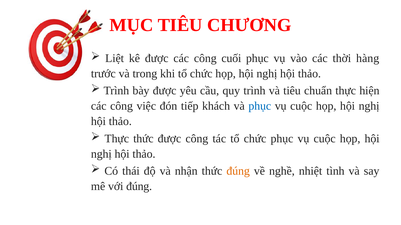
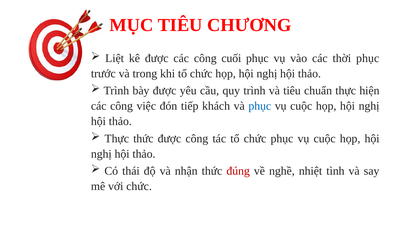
thời hàng: hàng -> phục
đúng at (238, 171) colour: orange -> red
với đúng: đúng -> chức
